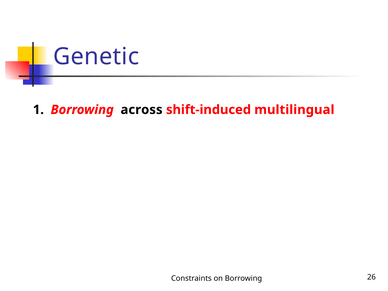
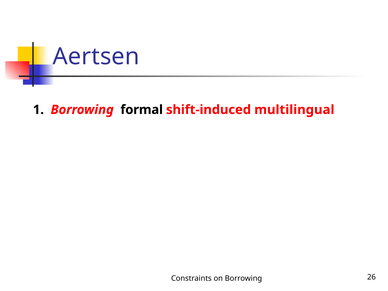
Genetic: Genetic -> Aertsen
across: across -> formal
